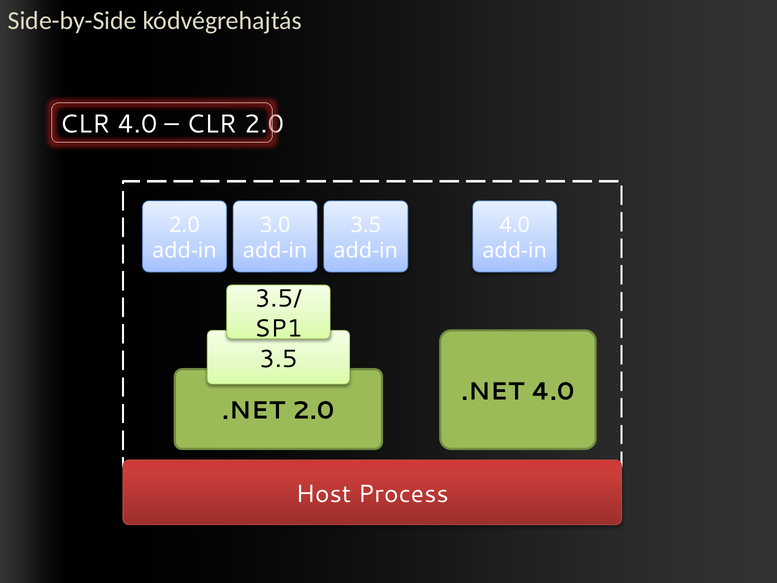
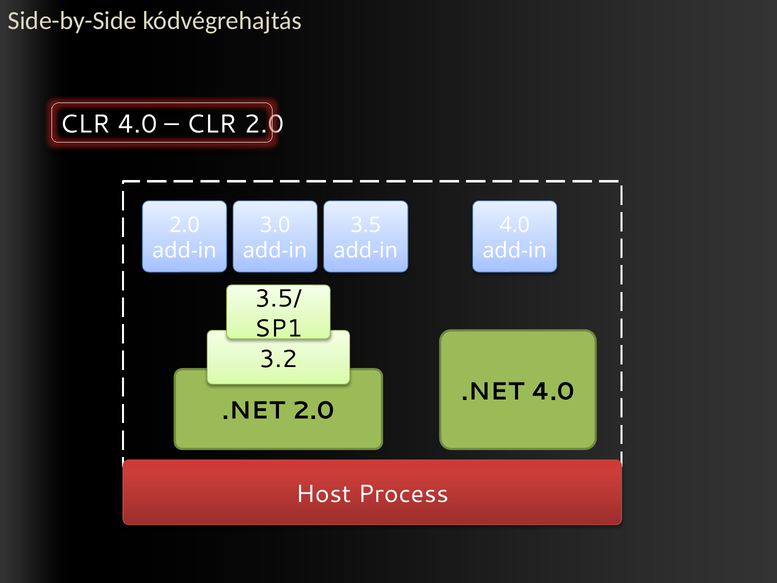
3.5 at (278, 359): 3.5 -> 3.2
